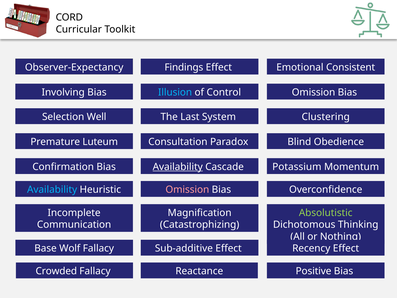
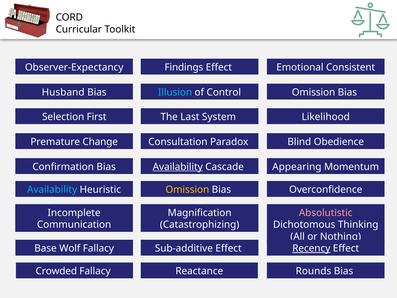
Involving: Involving -> Husband
Well: Well -> First
Clustering: Clustering -> Likelihood
Luteum: Luteum -> Change
Potassium: Potassium -> Appearing
Omission at (187, 189) colour: pink -> yellow
Absolutistic colour: light green -> pink
Recency underline: none -> present
Positive: Positive -> Rounds
